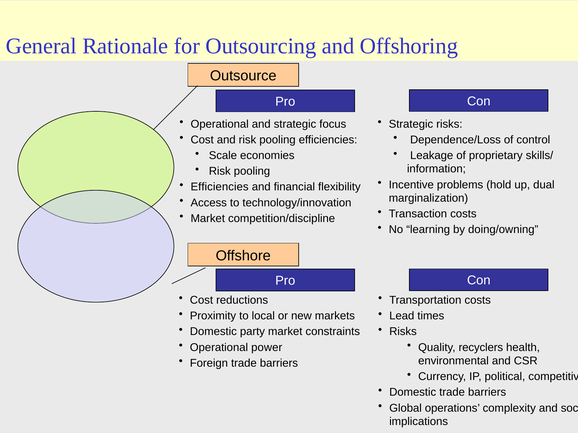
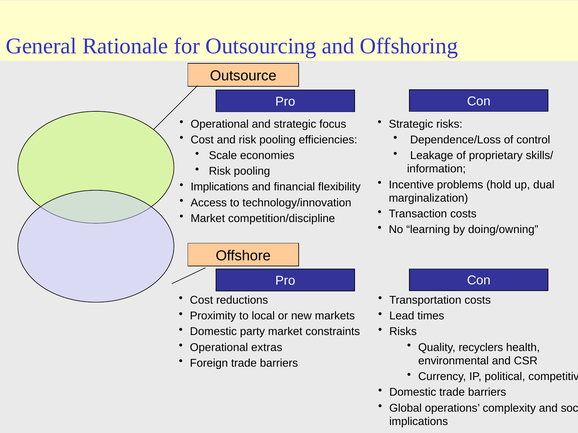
Efficiencies at (220, 187): Efficiencies -> Implications
power: power -> extras
